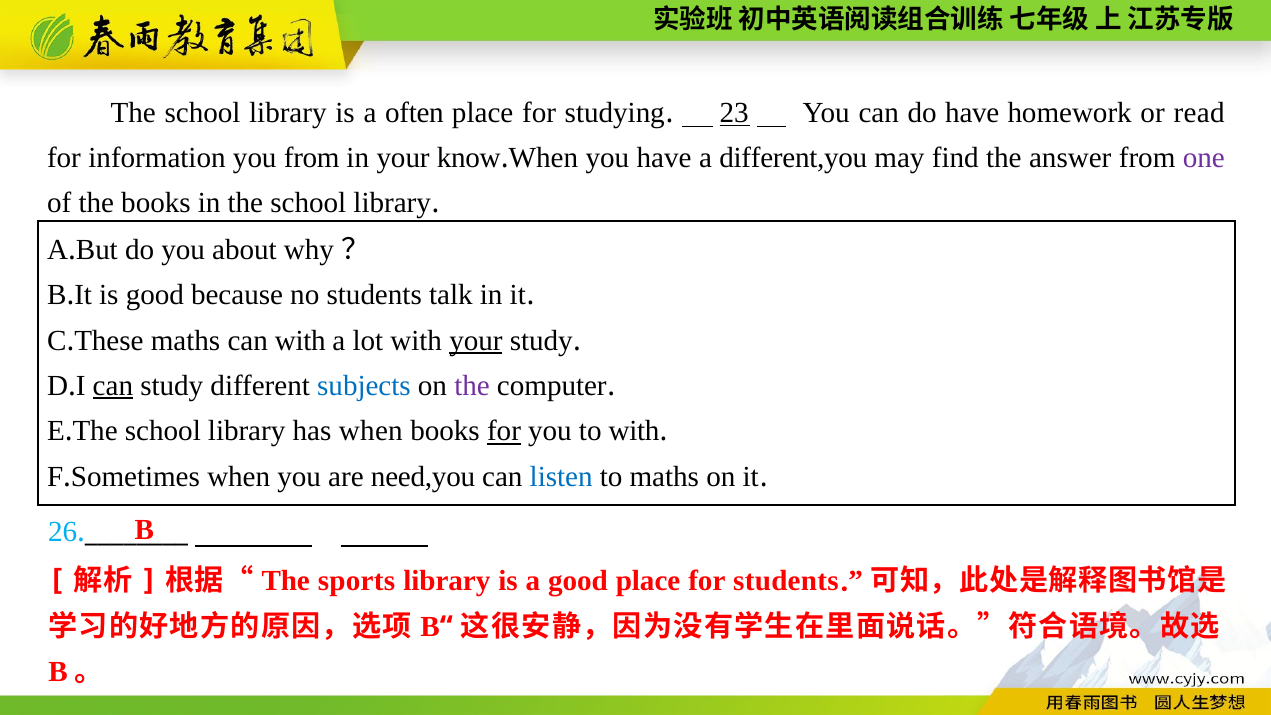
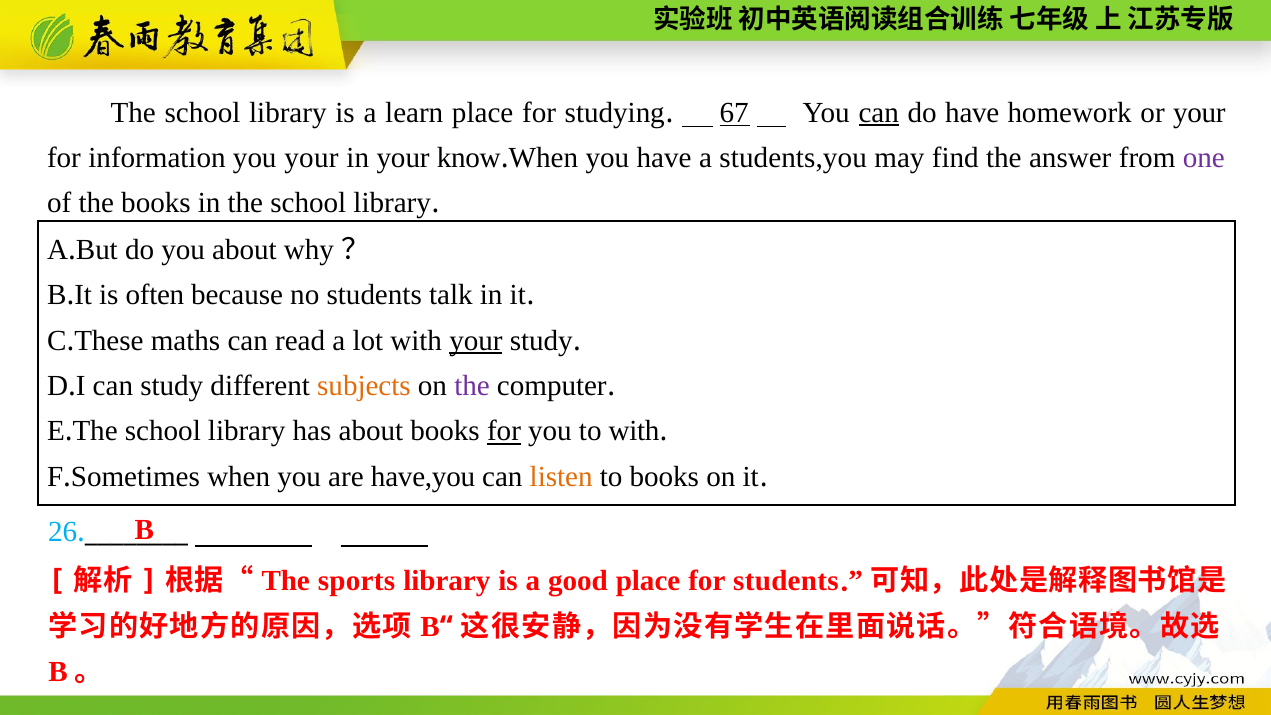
often: often -> learn
23: 23 -> 67
can at (879, 113) underline: none -> present
or read: read -> your
you from: from -> your
different,you: different,you -> students,you
is good: good -> often
can with: with -> read
can at (113, 386) underline: present -> none
subjects colour: blue -> orange
has when: when -> about
need,you: need,you -> have,you
listen colour: blue -> orange
to maths: maths -> books
